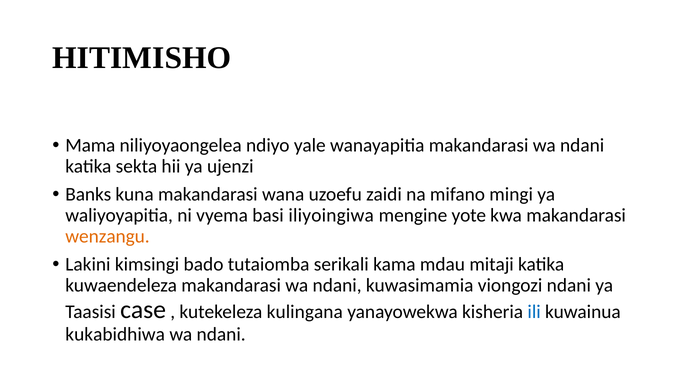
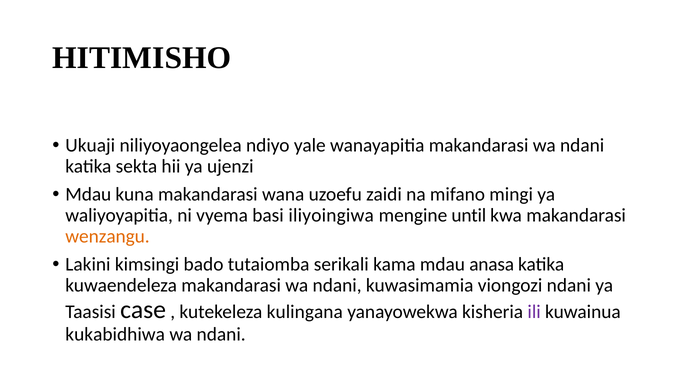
Mama: Mama -> Ukuaji
Banks at (88, 195): Banks -> Mdau
yote: yote -> until
mitaji: mitaji -> anasa
ili colour: blue -> purple
